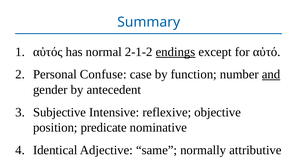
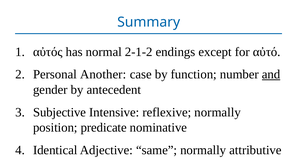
endings underline: present -> none
Confuse: Confuse -> Another
reflexive objective: objective -> normally
